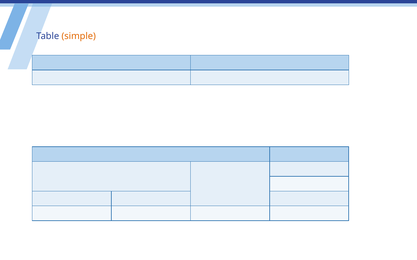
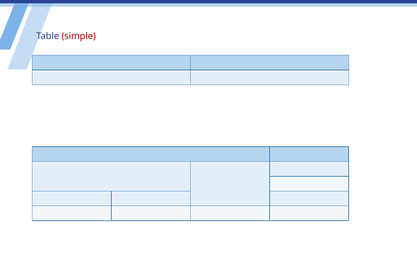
simple colour: orange -> red
